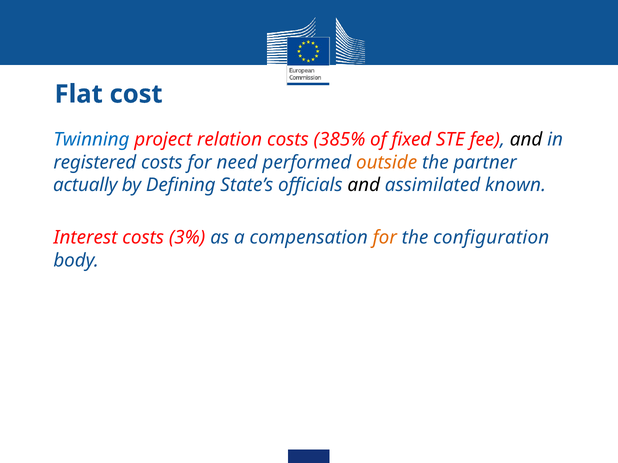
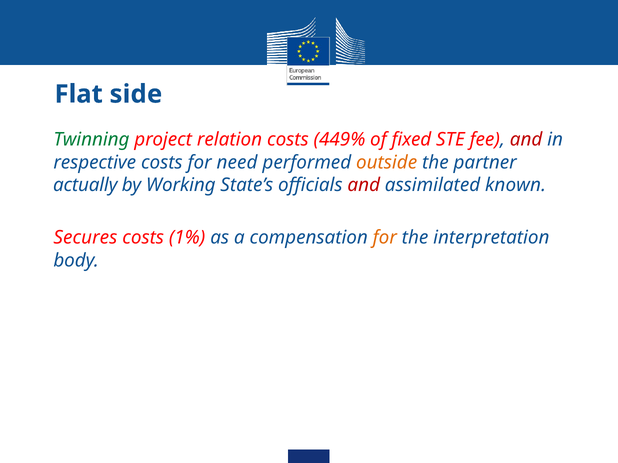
cost: cost -> side
Twinning colour: blue -> green
385%: 385% -> 449%
and at (526, 140) colour: black -> red
registered: registered -> respective
Defining: Defining -> Working
and at (364, 185) colour: black -> red
Interest: Interest -> Secures
3%: 3% -> 1%
configuration: configuration -> interpretation
